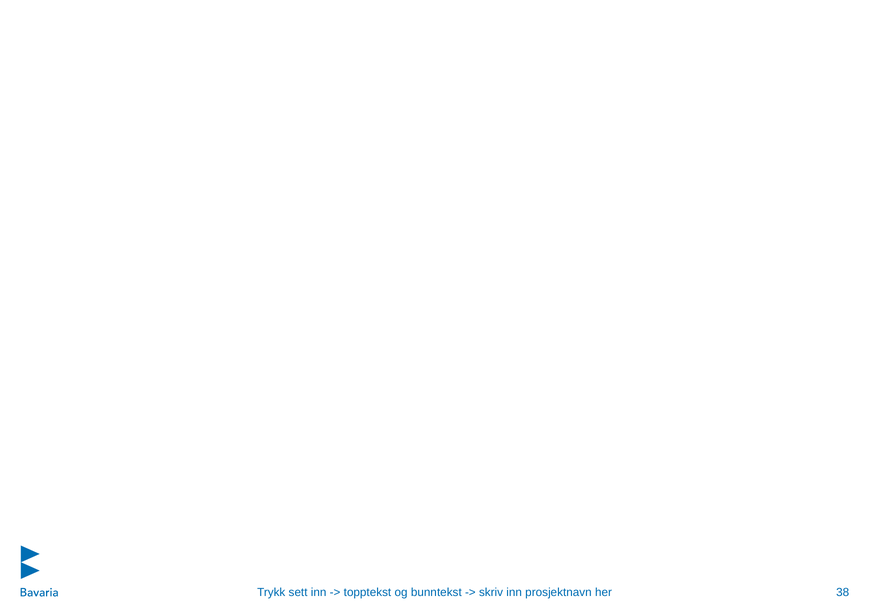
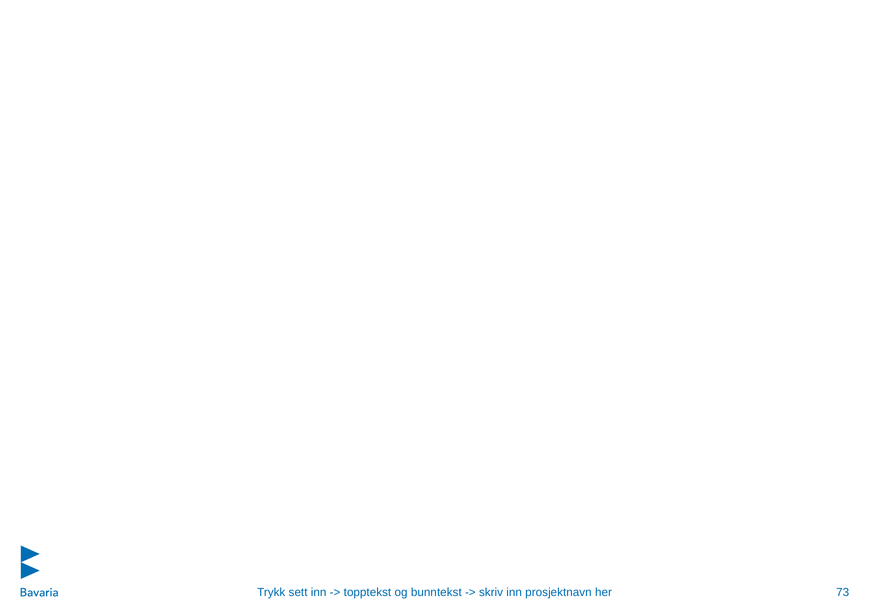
38: 38 -> 73
